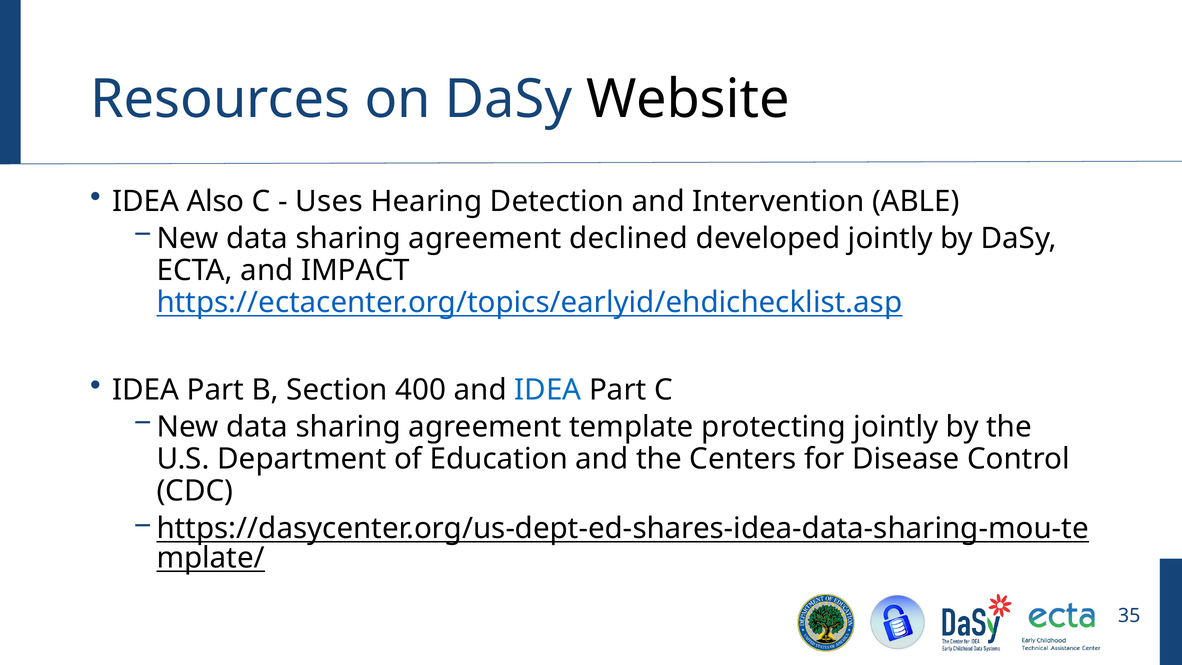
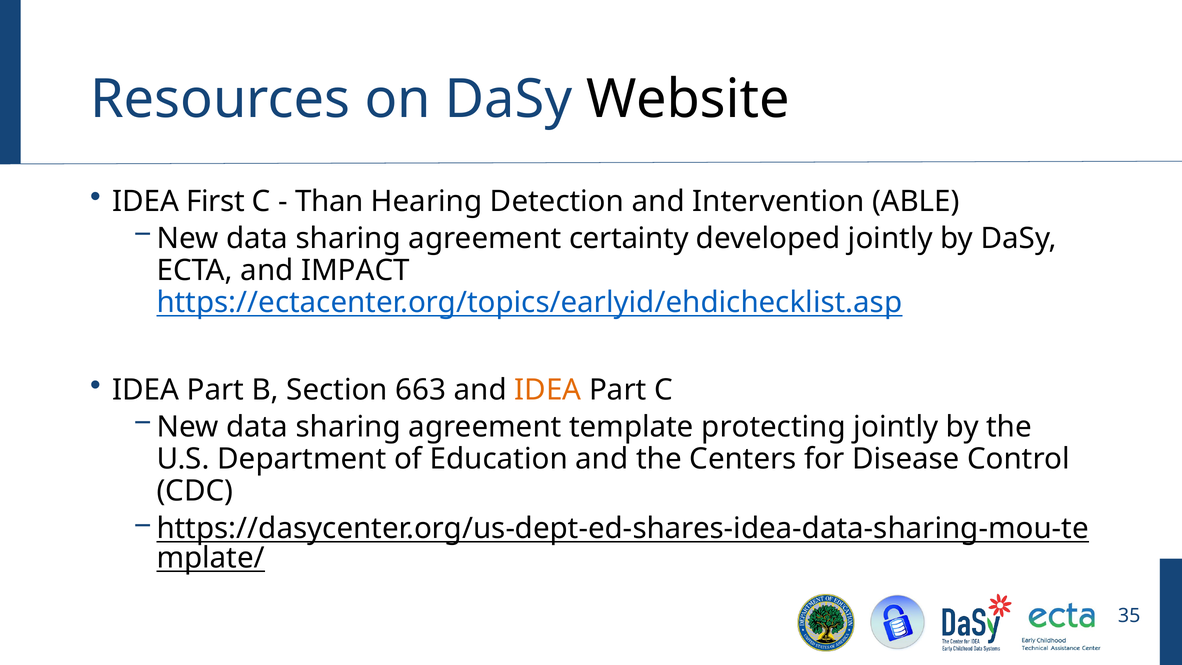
Also: Also -> First
Uses: Uses -> Than
declined: declined -> certainty
400: 400 -> 663
IDEA at (548, 390) colour: blue -> orange
